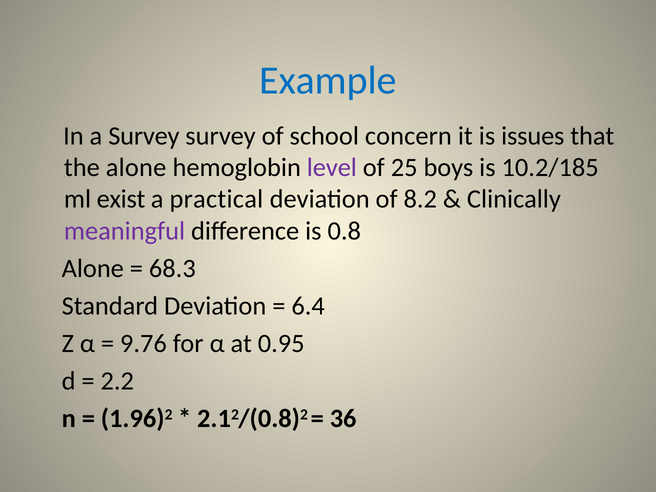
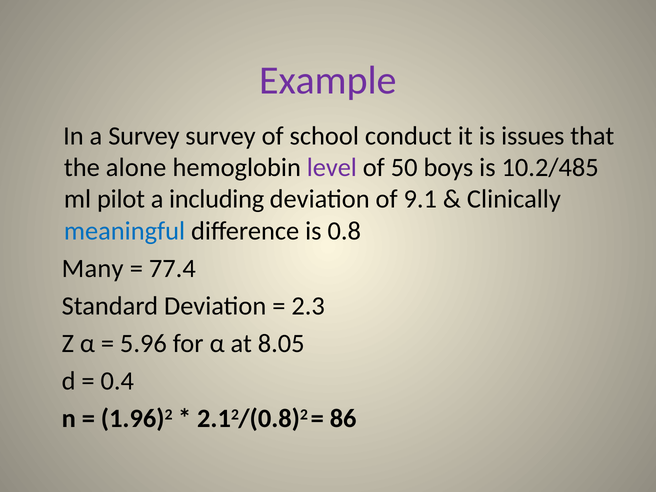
Example colour: blue -> purple
concern: concern -> conduct
25: 25 -> 50
10.2/185: 10.2/185 -> 10.2/485
exist: exist -> pilot
practical: practical -> including
8.2: 8.2 -> 9.1
meaningful colour: purple -> blue
Alone at (93, 268): Alone -> Many
68.3: 68.3 -> 77.4
6.4: 6.4 -> 2.3
9.76: 9.76 -> 5.96
0.95: 0.95 -> 8.05
2.2: 2.2 -> 0.4
36: 36 -> 86
